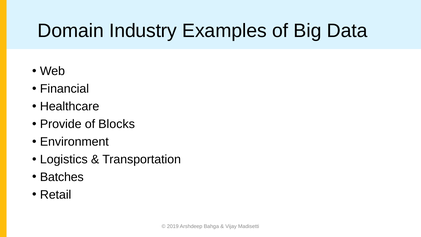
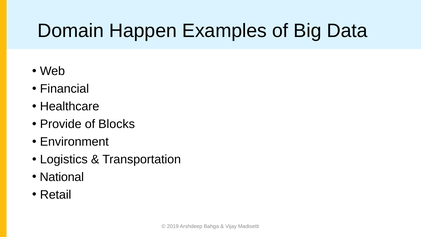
Industry: Industry -> Happen
Batches: Batches -> National
